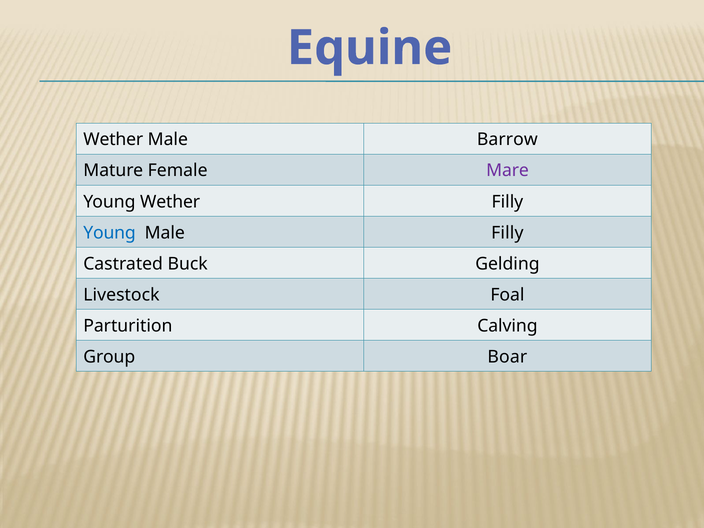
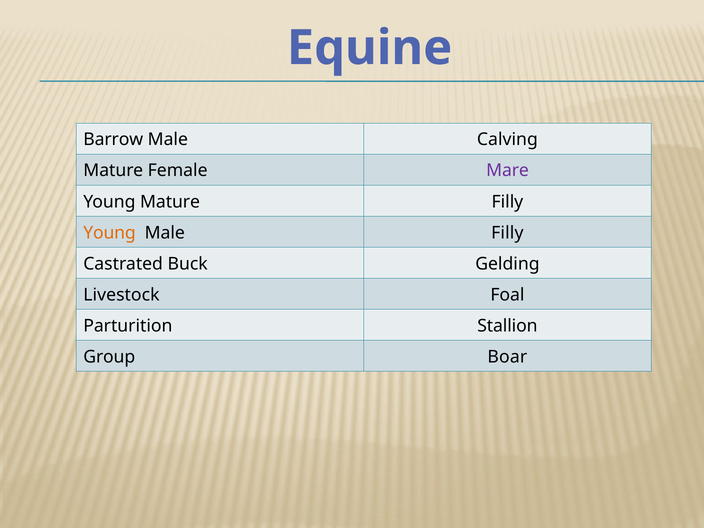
Wether at (113, 140): Wether -> Barrow
Barrow: Barrow -> Calving
Young Wether: Wether -> Mature
Young at (109, 233) colour: blue -> orange
Calving: Calving -> Stallion
